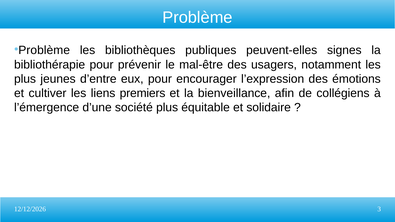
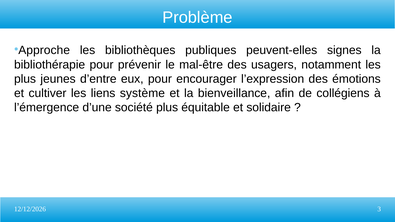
Problème at (44, 50): Problème -> Approche
premiers: premiers -> système
